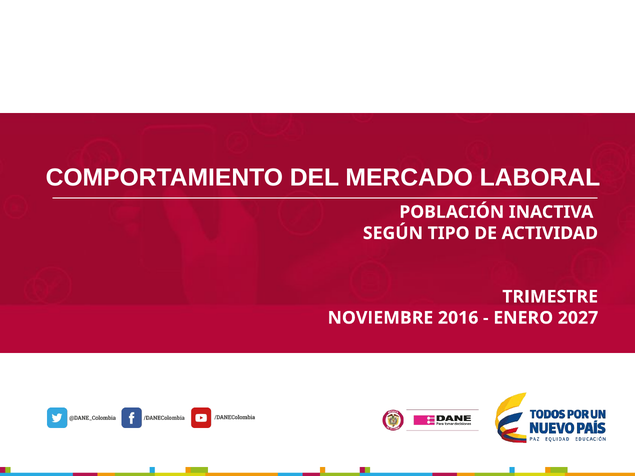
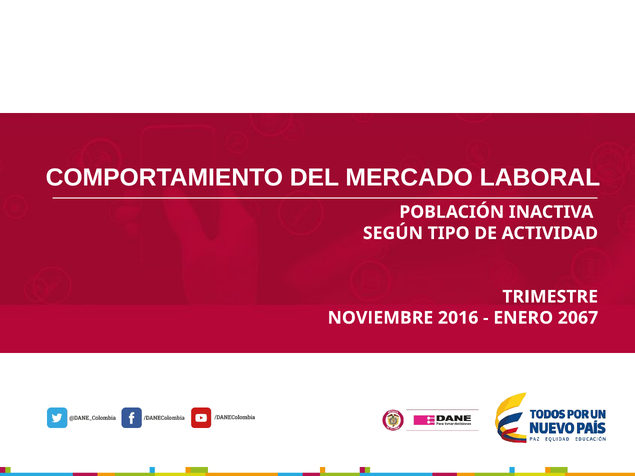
2027: 2027 -> 2067
